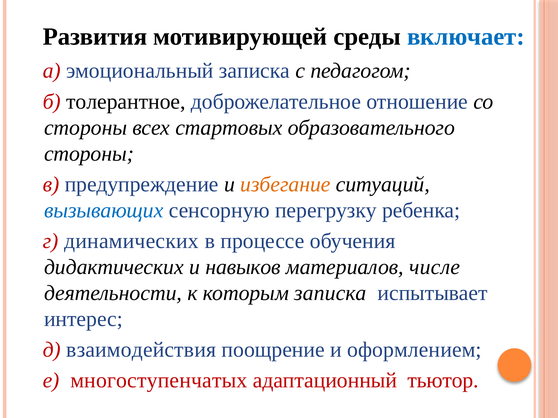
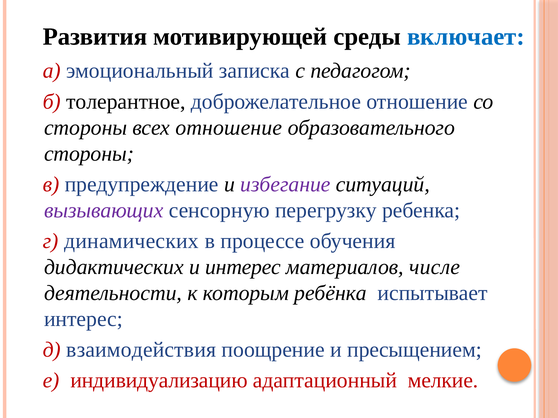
всех стартовых: стартовых -> отношение
избегание colour: orange -> purple
вызывающих colour: blue -> purple
и навыков: навыков -> интерес
которым записка: записка -> ребёнка
оформлением: оформлением -> пресыщением
многоступенчатых: многоступенчатых -> индивидуализацию
тьютор: тьютор -> мелкие
